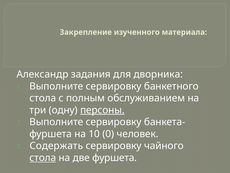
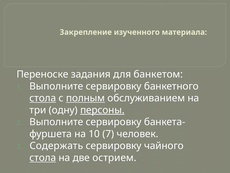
Александр: Александр -> Переноске
дворника: дворника -> банкетом
стола at (43, 98) underline: none -> present
полным underline: none -> present
0: 0 -> 7
две фуршета: фуршета -> острием
